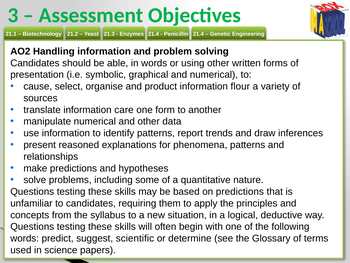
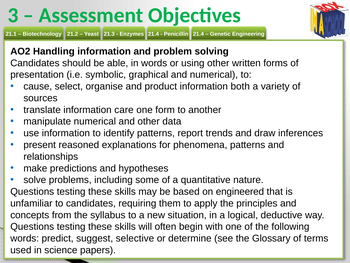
flour: flour -> both
on predictions: predictions -> engineered
scientific: scientific -> selective
